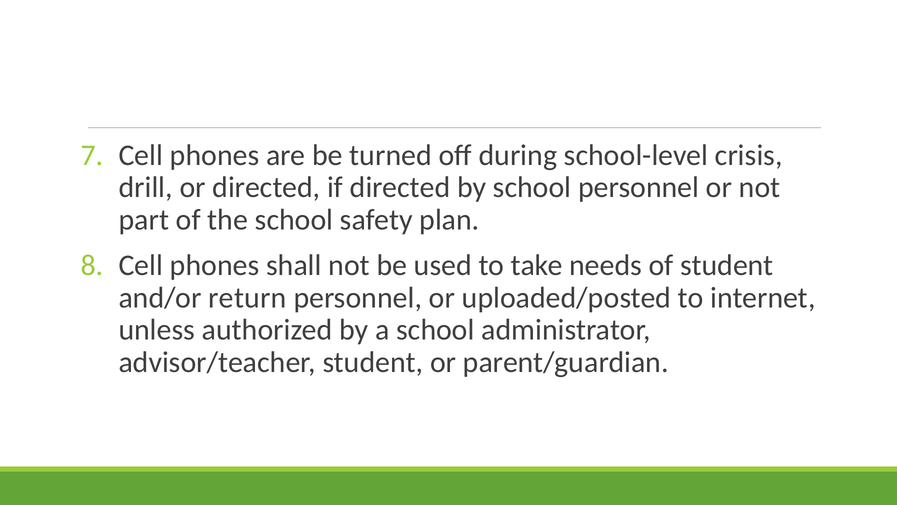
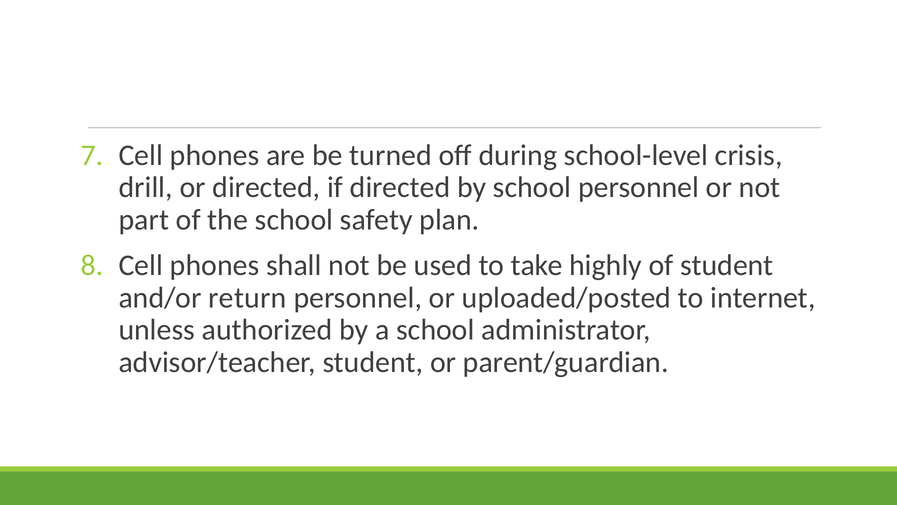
needs: needs -> highly
